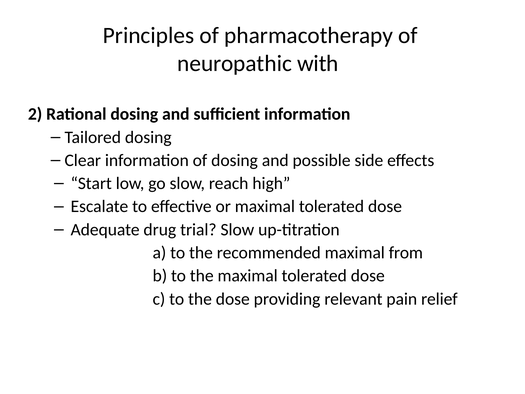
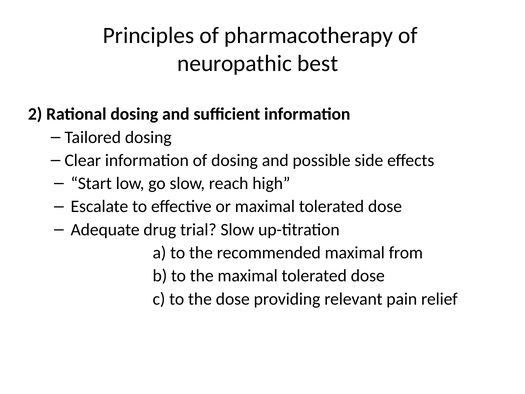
with: with -> best
